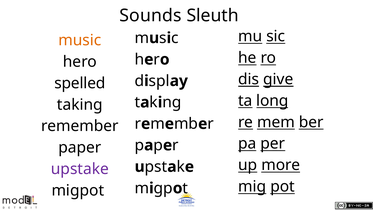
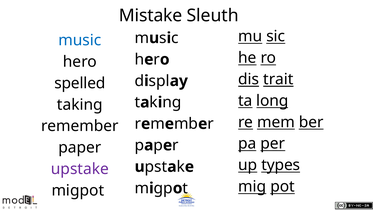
Sounds: Sounds -> Mistake
music colour: orange -> blue
give: give -> trait
more: more -> types
